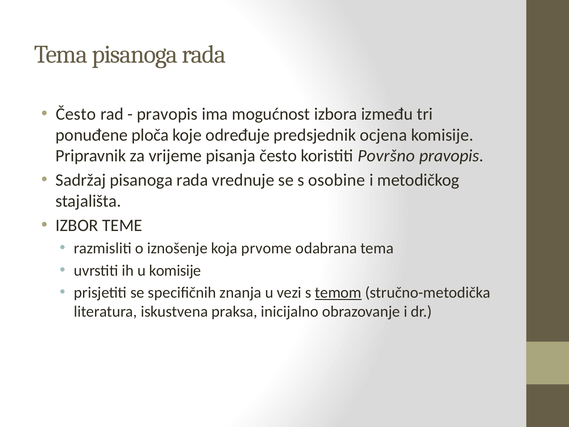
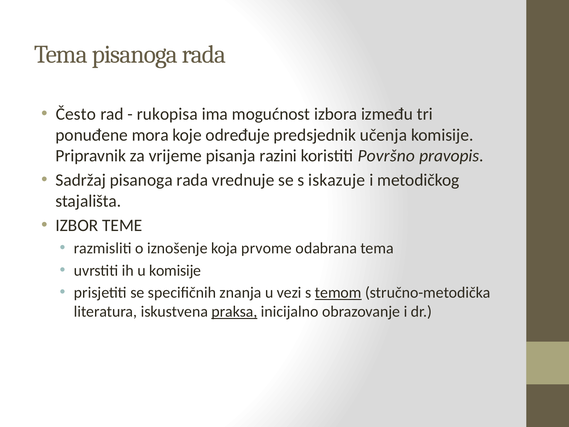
pravopis at (167, 114): pravopis -> rukopisa
ploča: ploča -> mora
ocjena: ocjena -> učenja
pisanja često: često -> razini
osobine: osobine -> iskazuje
praksa underline: none -> present
